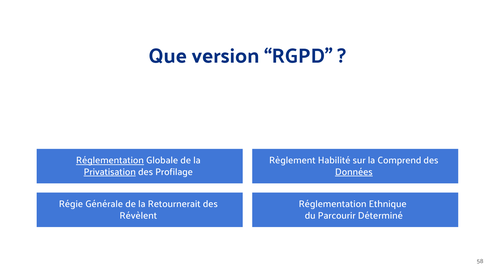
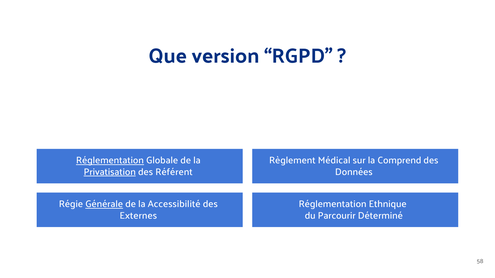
Habilité: Habilité -> Médical
Profilage: Profilage -> Référent
Données underline: present -> none
Générale underline: none -> present
Retournerait: Retournerait -> Accessibilité
Révèlent: Révèlent -> Externes
